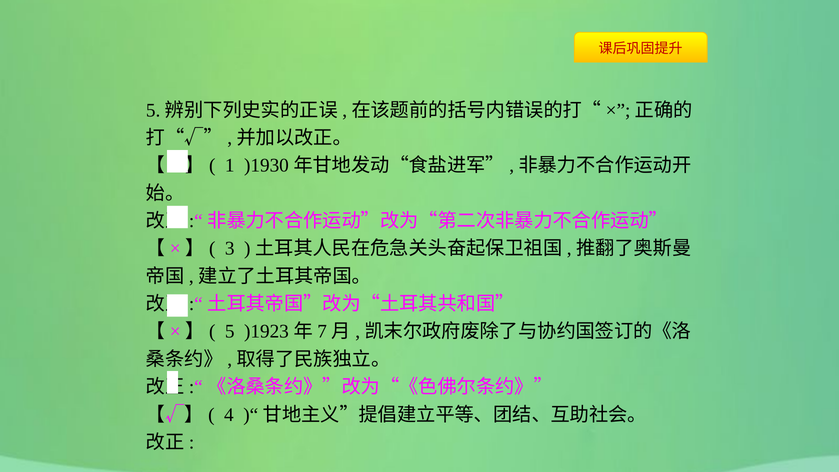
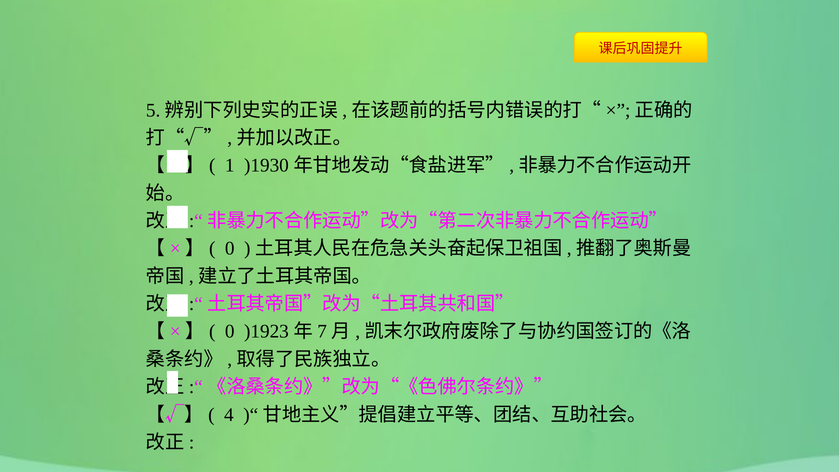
3 at (230, 249): 3 -> 0
5 at (230, 332): 5 -> 0
